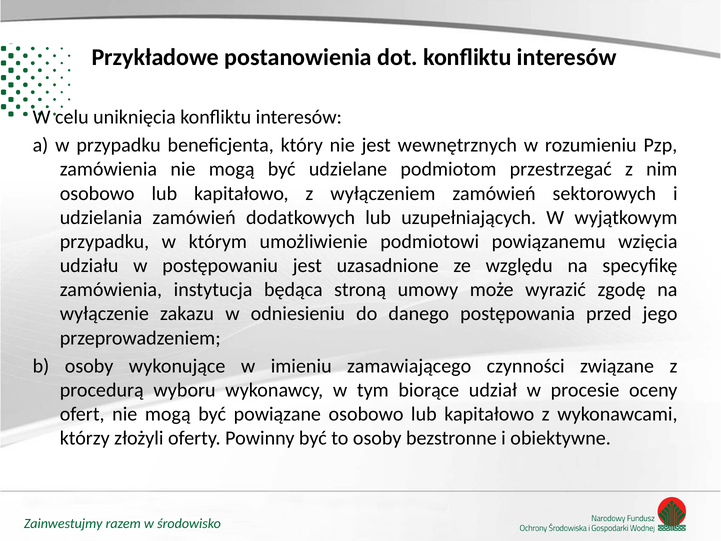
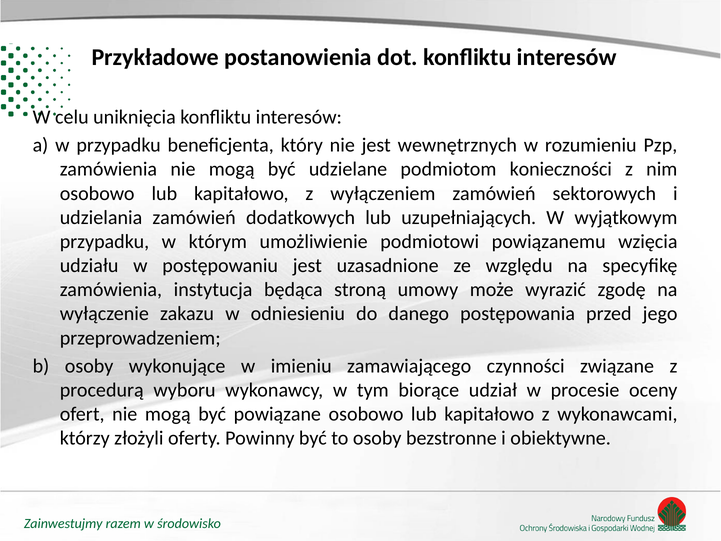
przestrzegać: przestrzegać -> konieczności
